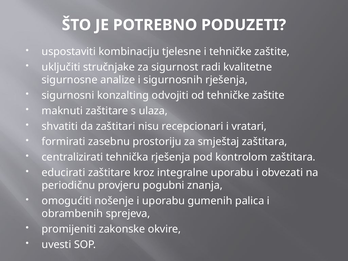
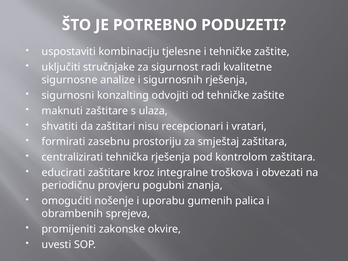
integralne uporabu: uporabu -> troškova
